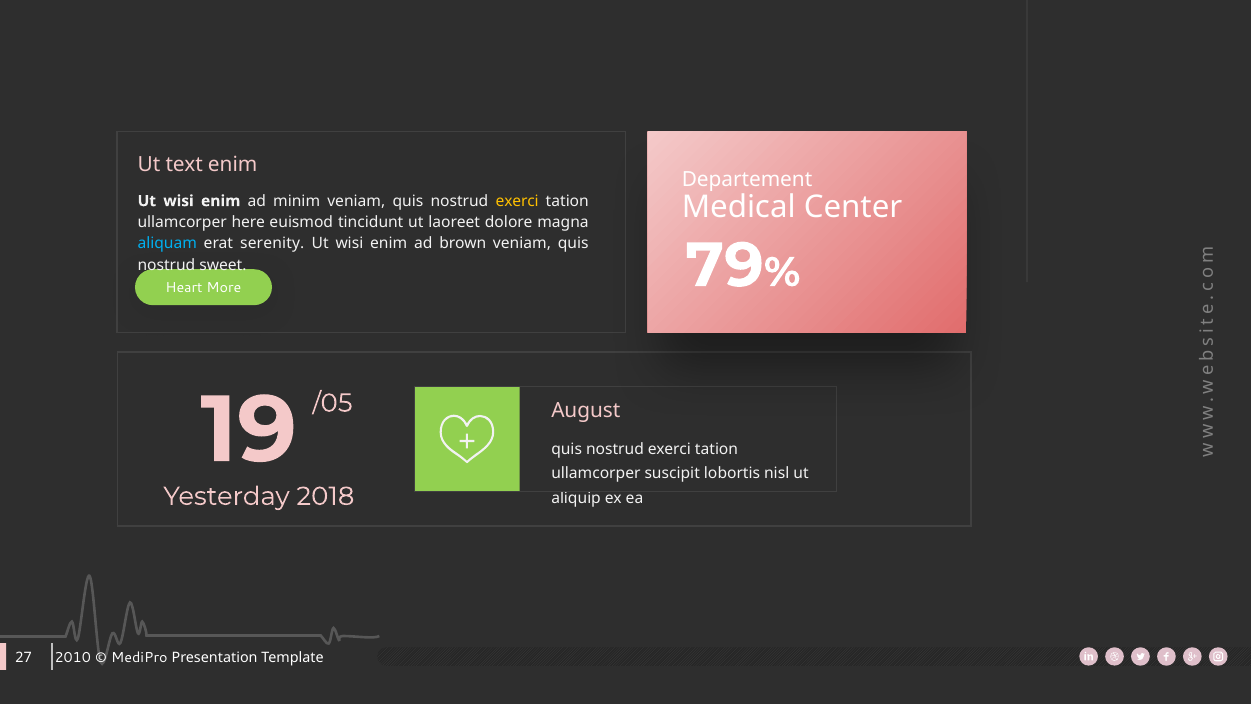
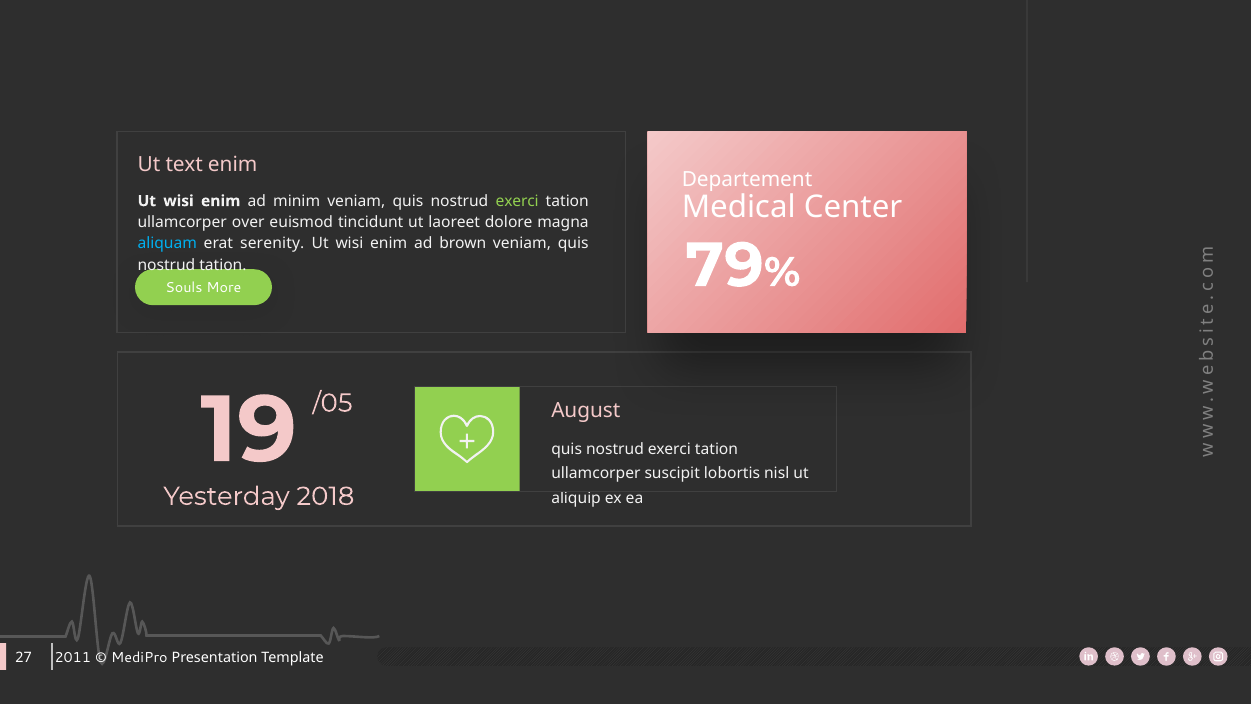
exerci at (517, 201) colour: yellow -> light green
here: here -> over
nostrud sweet: sweet -> tation
Heart: Heart -> Souls
2010: 2010 -> 2011
